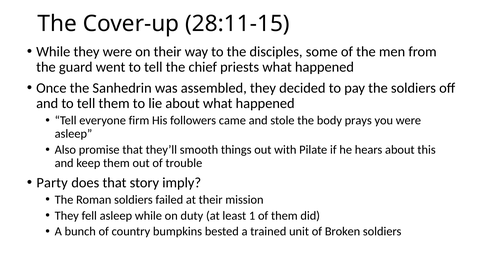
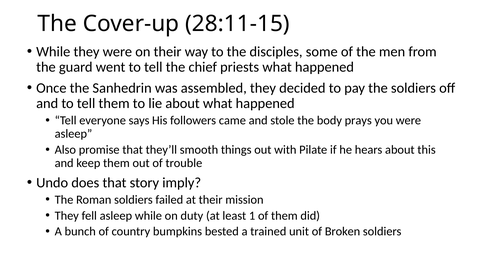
firm: firm -> says
Party: Party -> Undo
